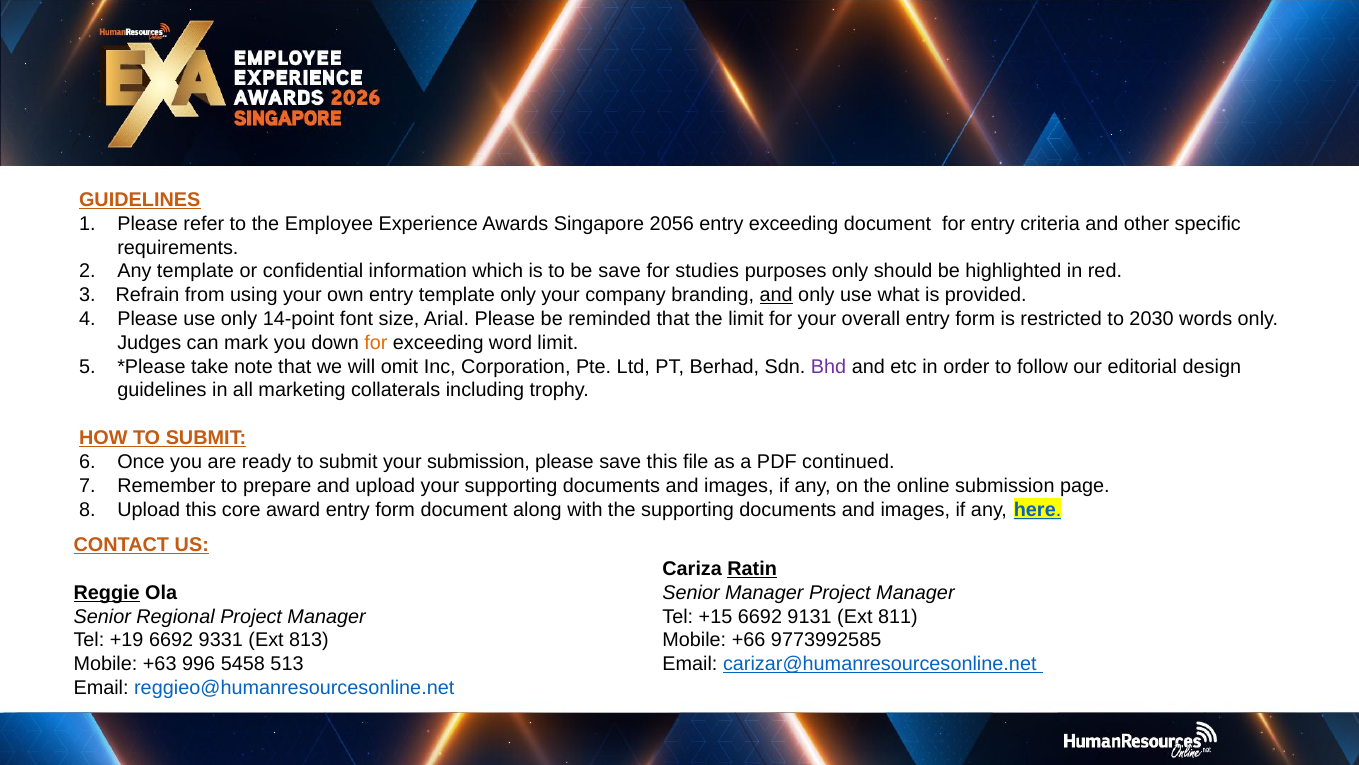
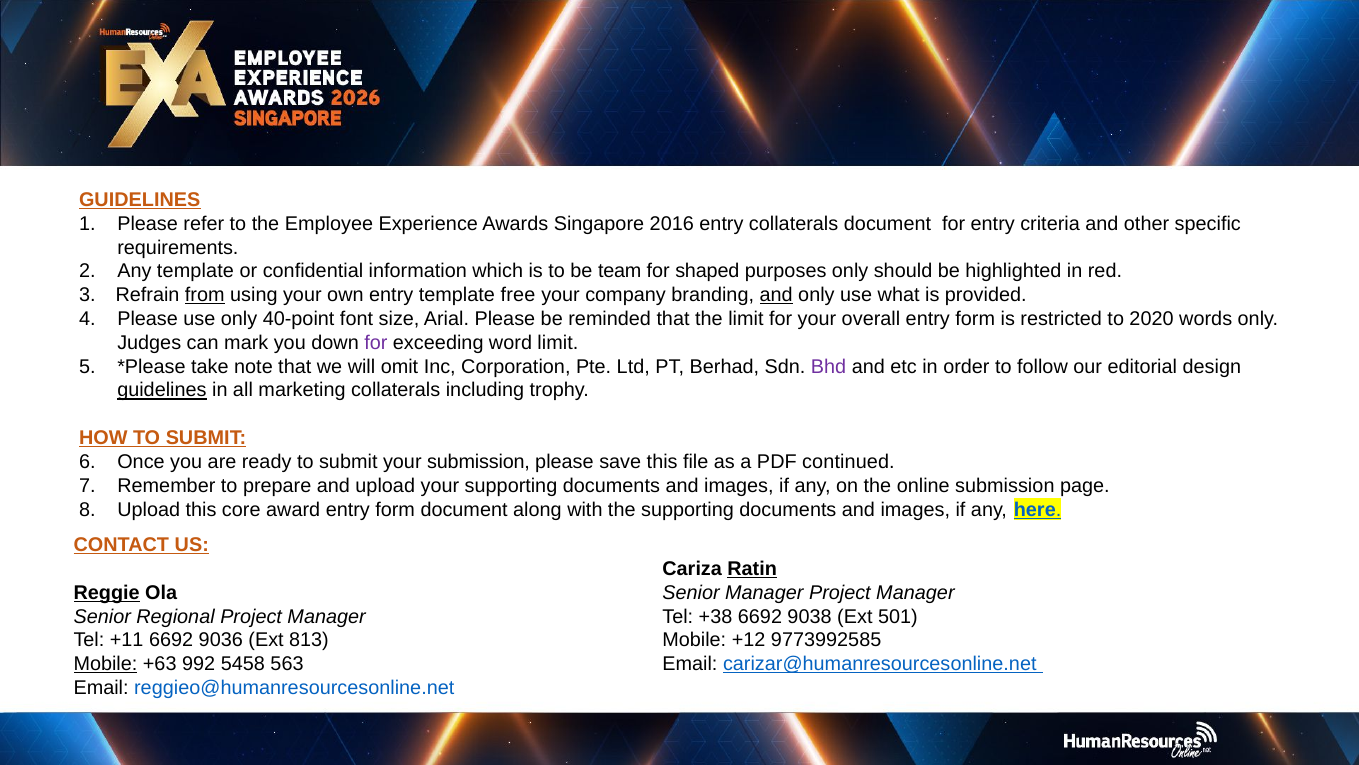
2056: 2056 -> 2016
entry exceeding: exceeding -> collaterals
be save: save -> team
studies: studies -> shaped
from underline: none -> present
template only: only -> free
14-point: 14-point -> 40-point
2030: 2030 -> 2020
for at (376, 343) colour: orange -> purple
guidelines at (162, 390) underline: none -> present
+15: +15 -> +38
9131: 9131 -> 9038
811: 811 -> 501
+19: +19 -> +11
9331: 9331 -> 9036
+66: +66 -> +12
Mobile at (105, 664) underline: none -> present
996: 996 -> 992
513: 513 -> 563
